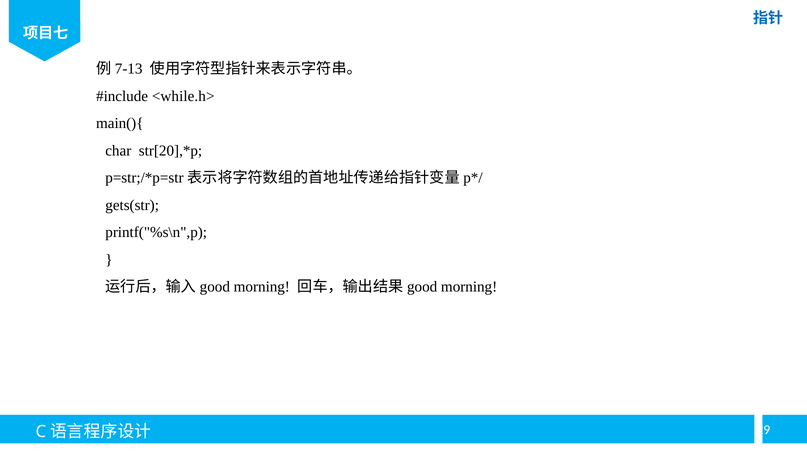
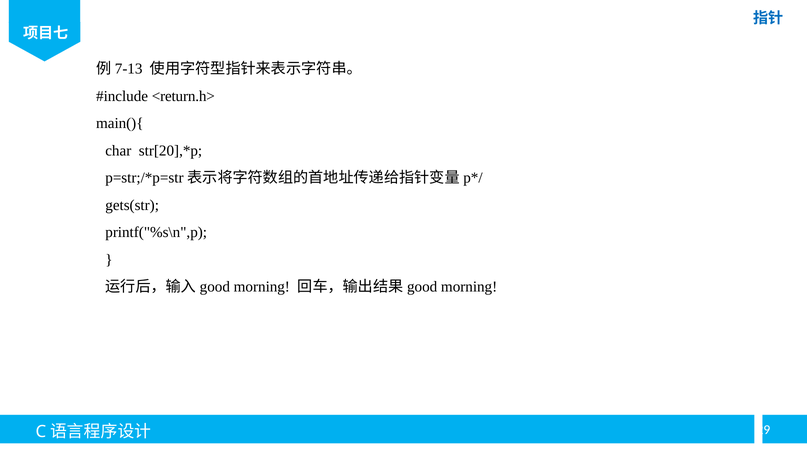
<while.h>: <while.h> -> <return.h>
